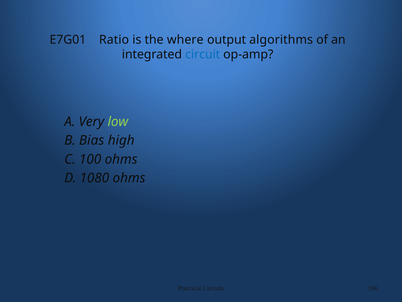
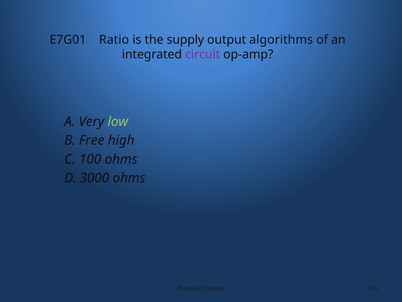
where: where -> supply
circuit colour: blue -> purple
Bias: Bias -> Free
1080: 1080 -> 3000
